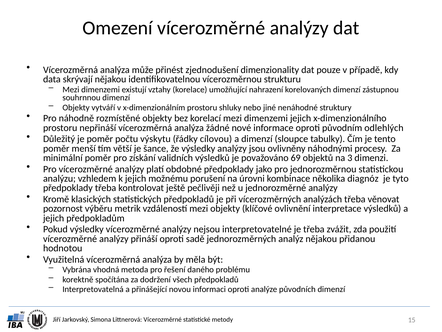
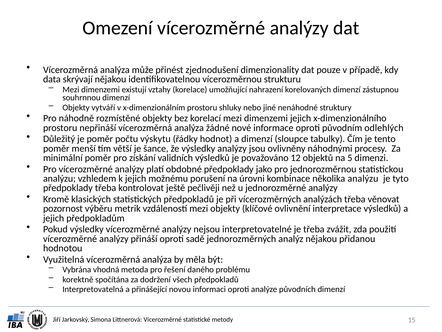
cílovou: cílovou -> hodnot
69: 69 -> 12
3: 3 -> 5
několika diagnóz: diagnóz -> analýzu
